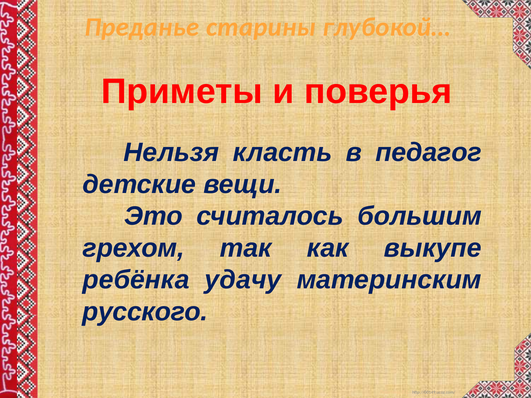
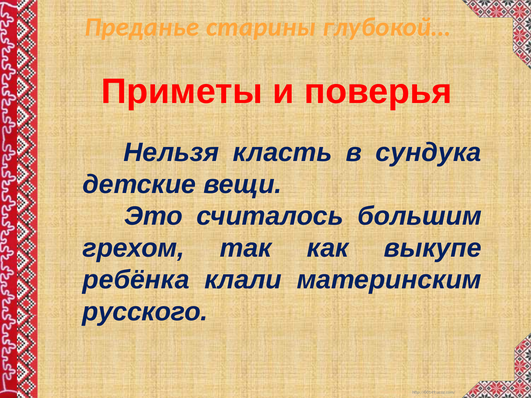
педагог: педагог -> сундука
удачу: удачу -> клали
